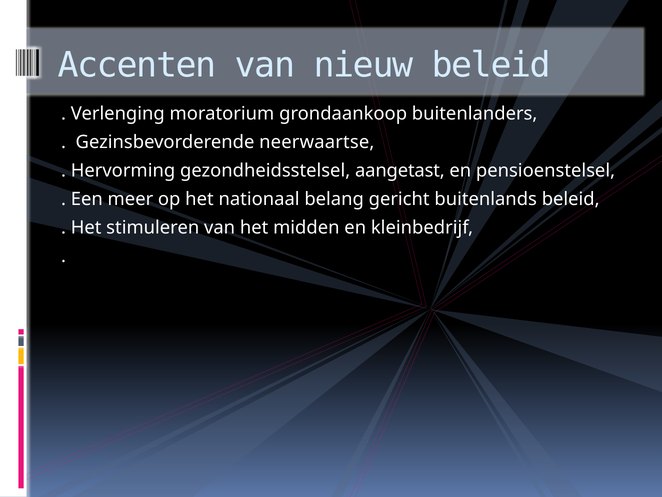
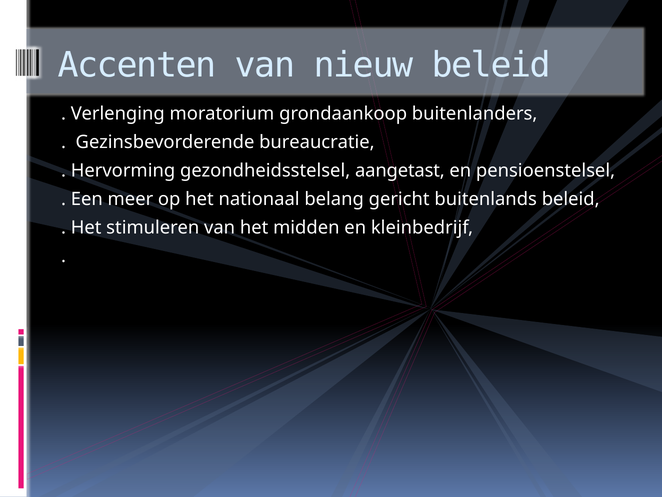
neerwaartse: neerwaartse -> bureaucratie
